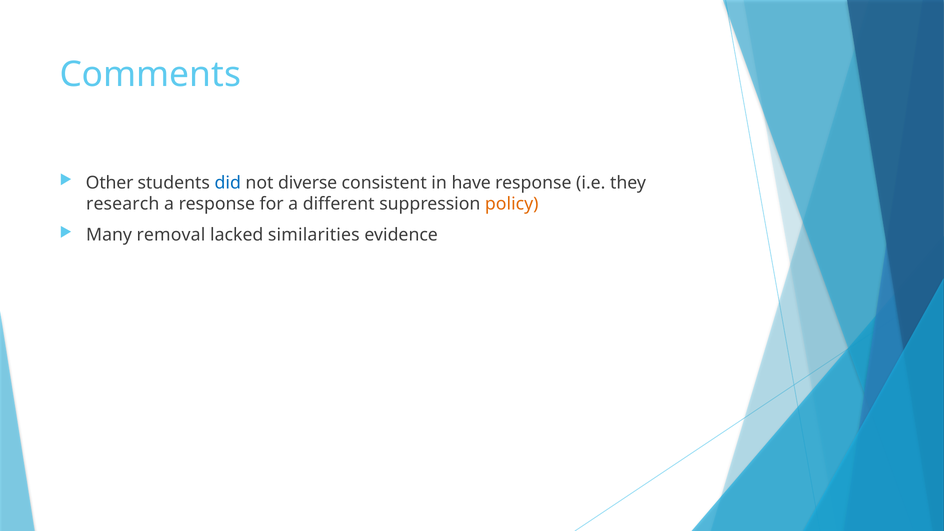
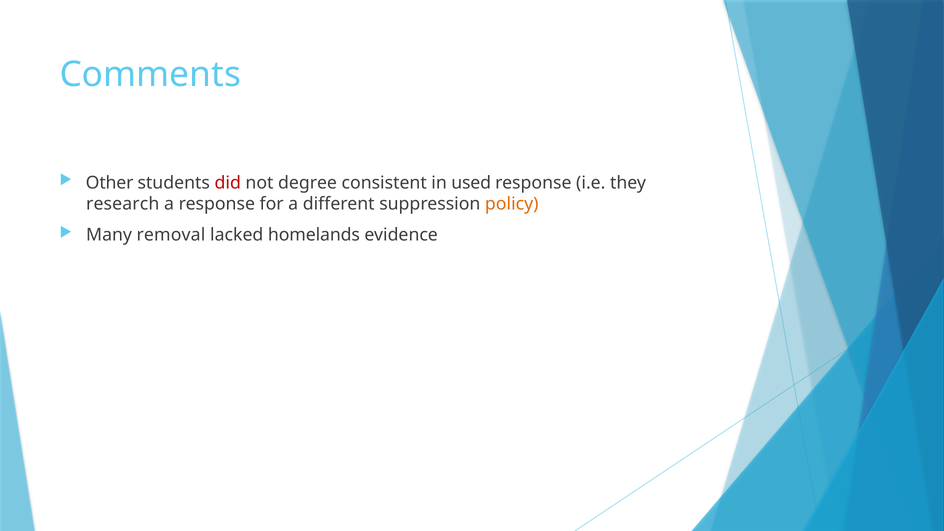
did colour: blue -> red
diverse: diverse -> degree
have: have -> used
similarities: similarities -> homelands
